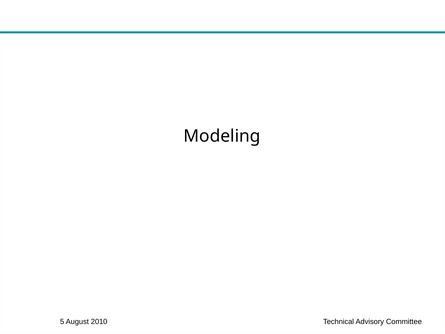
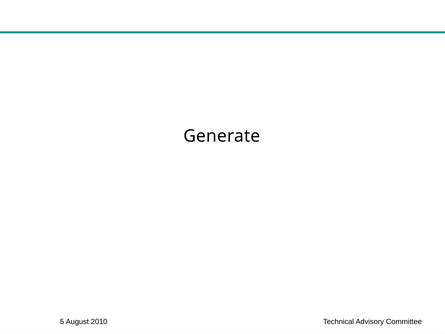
Modeling: Modeling -> Generate
